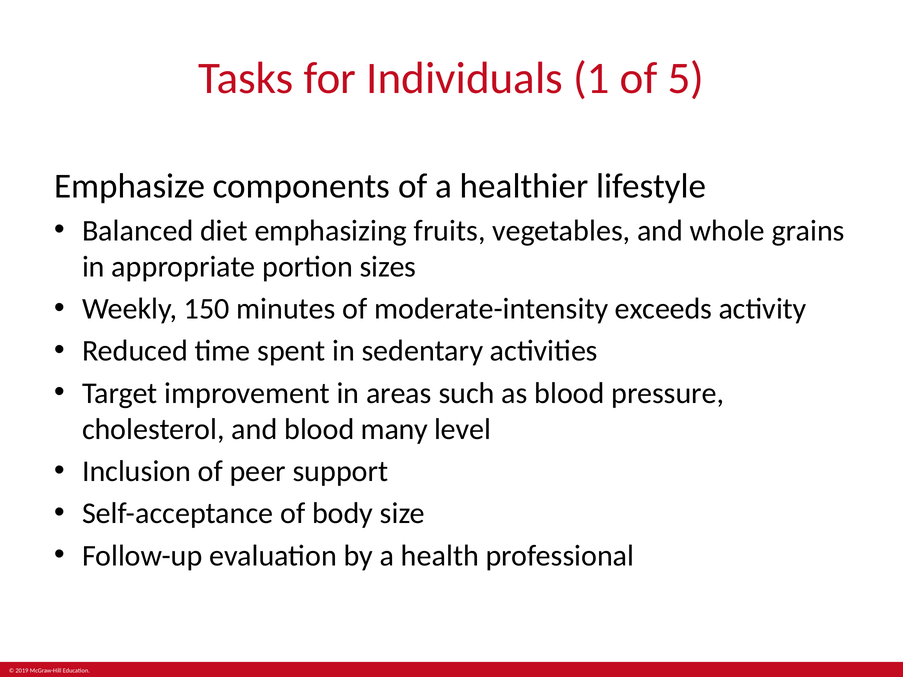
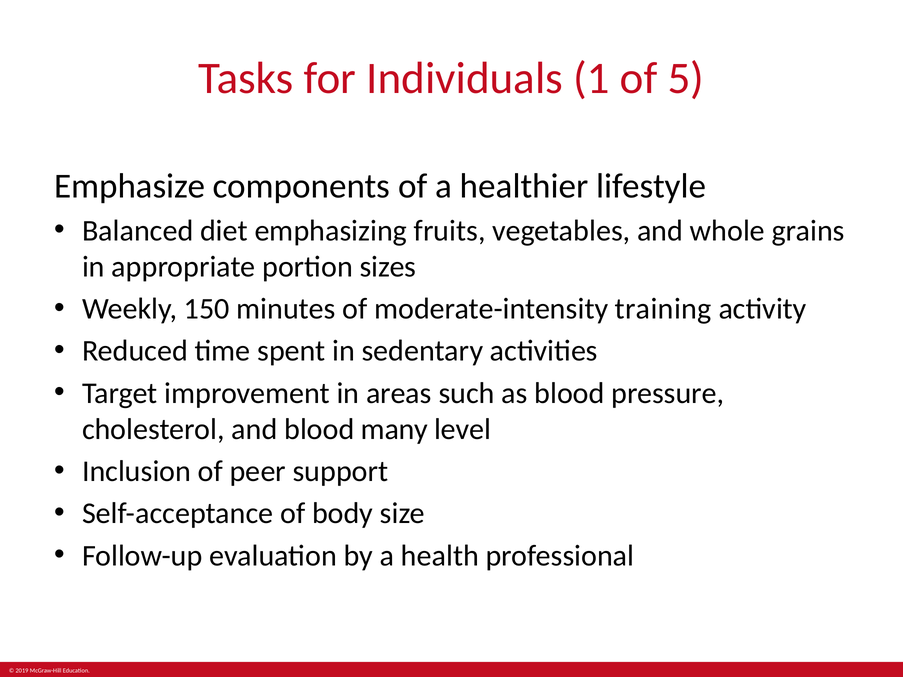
exceeds: exceeds -> training
